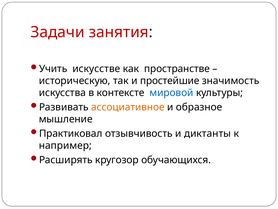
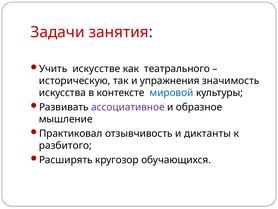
пространстве: пространстве -> театрального
простейшие: простейшие -> упражнения
ассоциативное colour: orange -> purple
например: например -> разбитого
